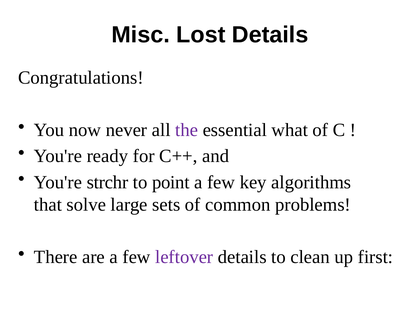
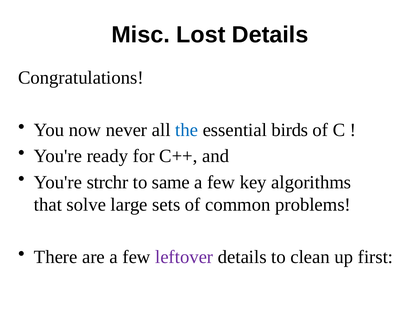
the colour: purple -> blue
what: what -> birds
point: point -> same
